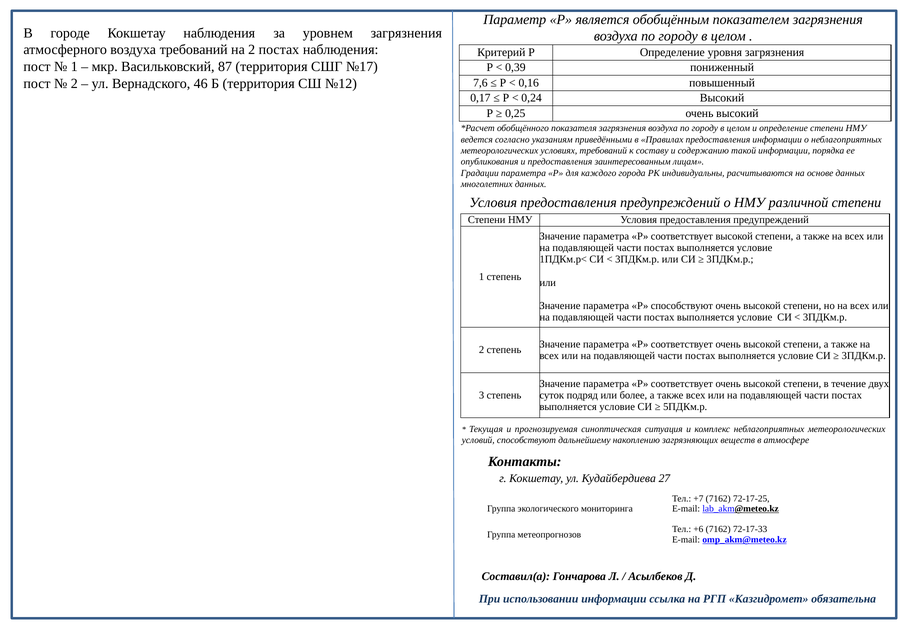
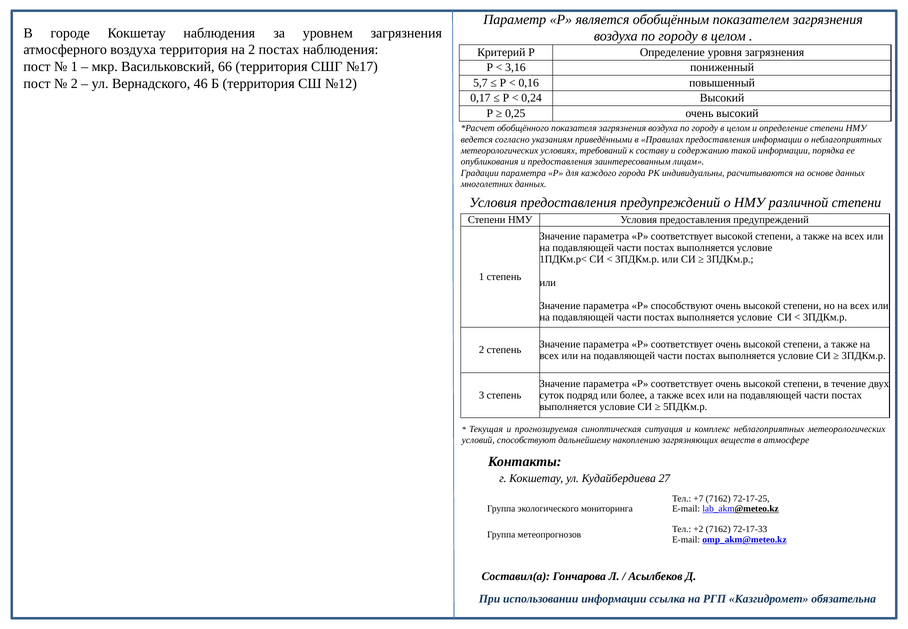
воздуха требований: требований -> территория
87: 87 -> 66
0,39: 0,39 -> 3,16
7,6: 7,6 -> 5,7
+6: +6 -> +2
